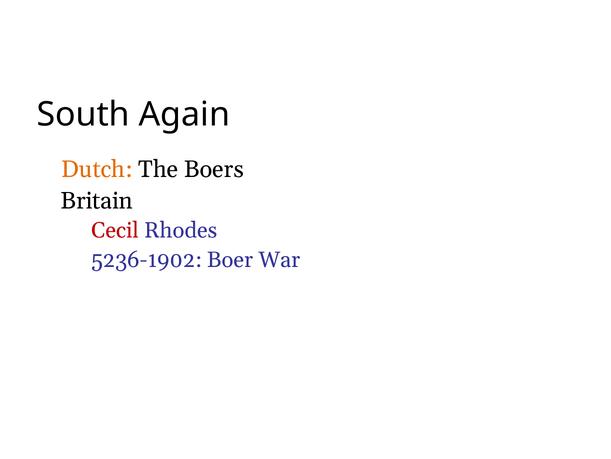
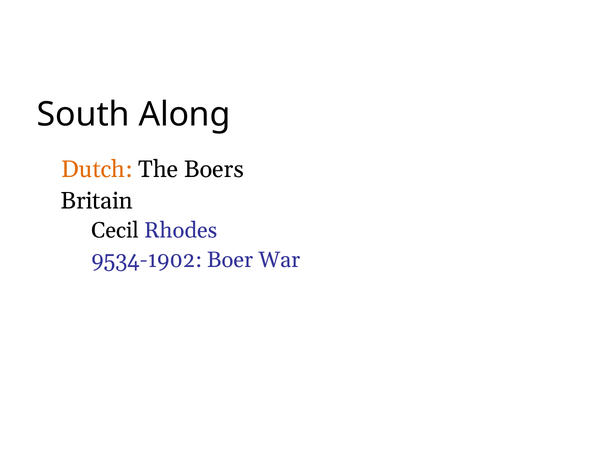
Again: Again -> Along
Cecil colour: red -> black
5236-1902: 5236-1902 -> 9534-1902
